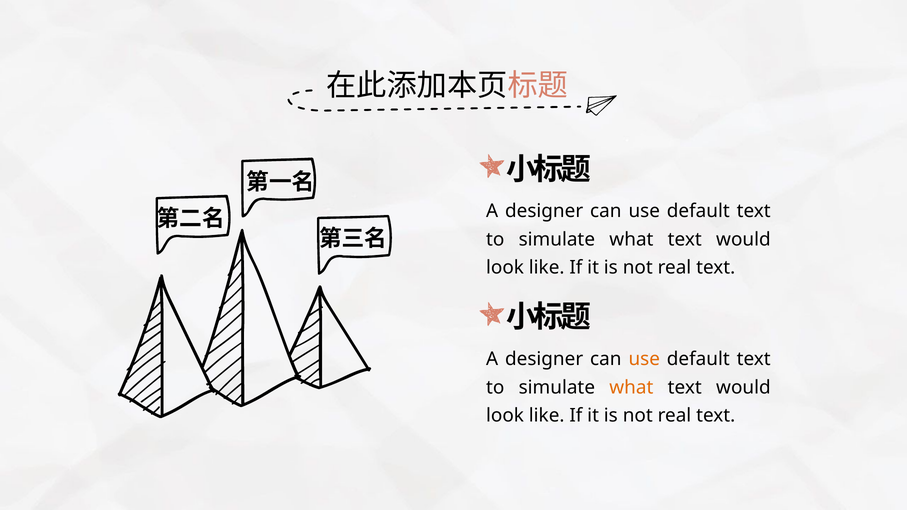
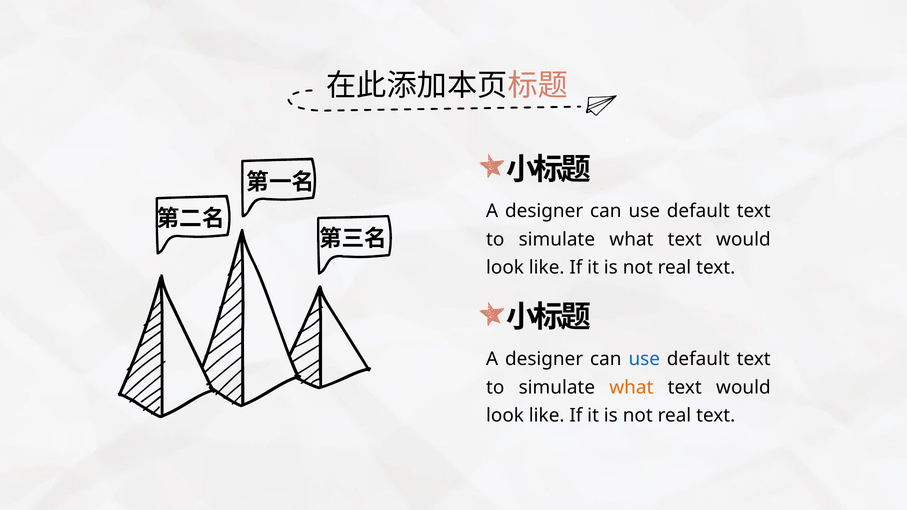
use at (644, 359) colour: orange -> blue
